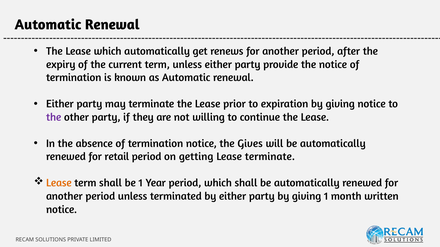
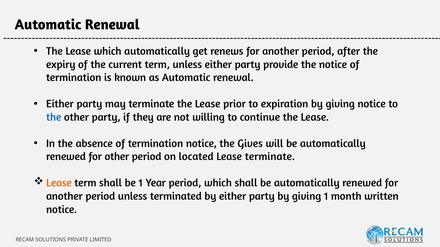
the at (54, 117) colour: purple -> blue
for retail: retail -> other
getting: getting -> located
